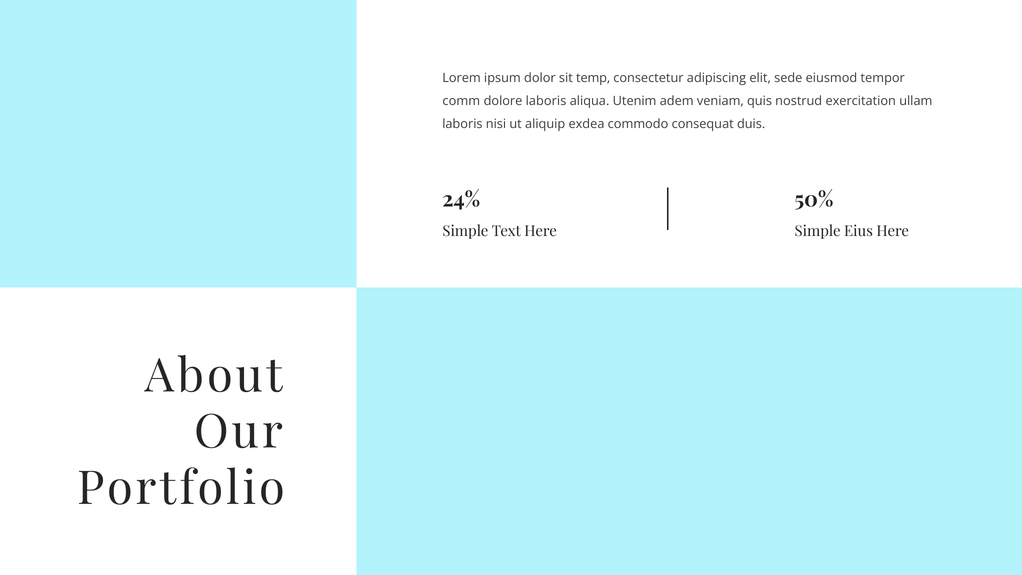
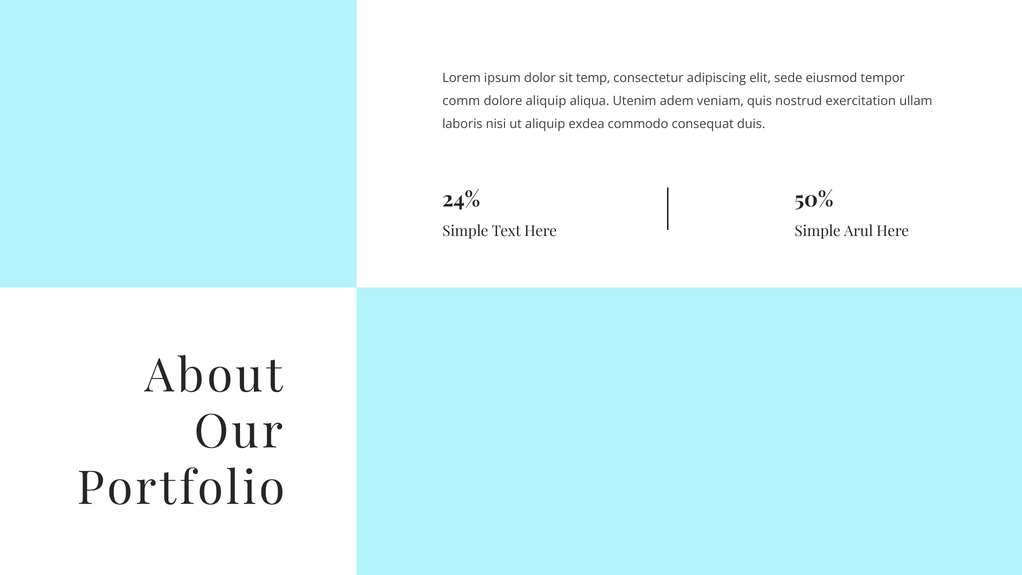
dolore laboris: laboris -> aliquip
Eius: Eius -> Arul
